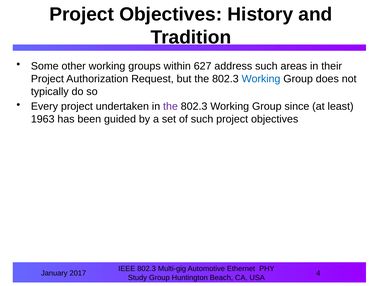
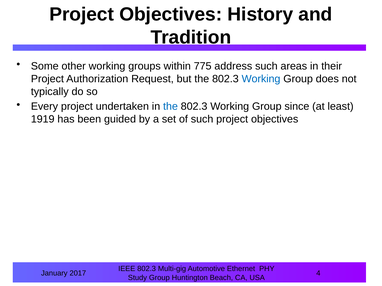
627: 627 -> 775
the at (170, 107) colour: purple -> blue
1963: 1963 -> 1919
